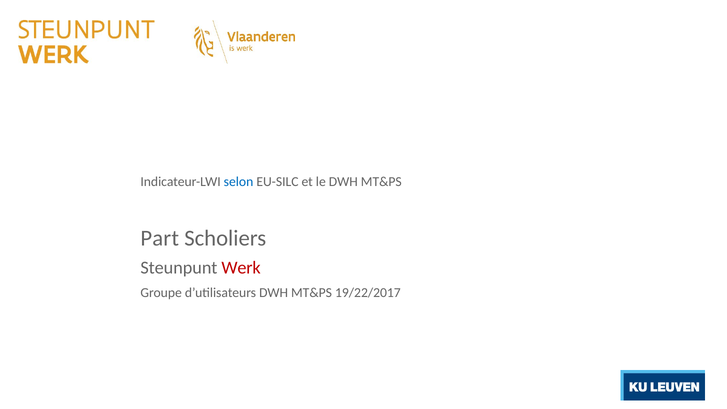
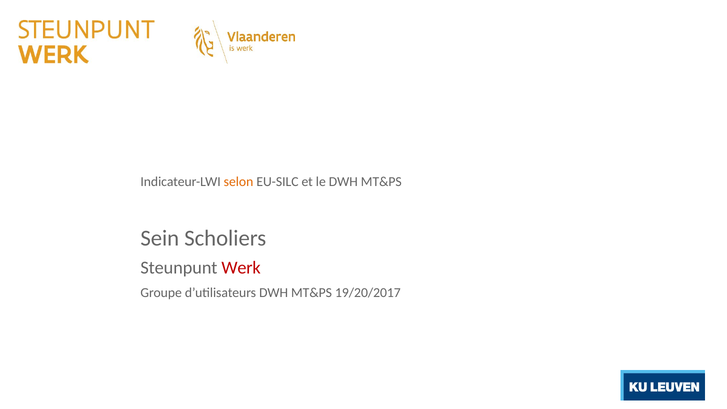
selon colour: blue -> orange
Part: Part -> Sein
19/22/2017: 19/22/2017 -> 19/20/2017
